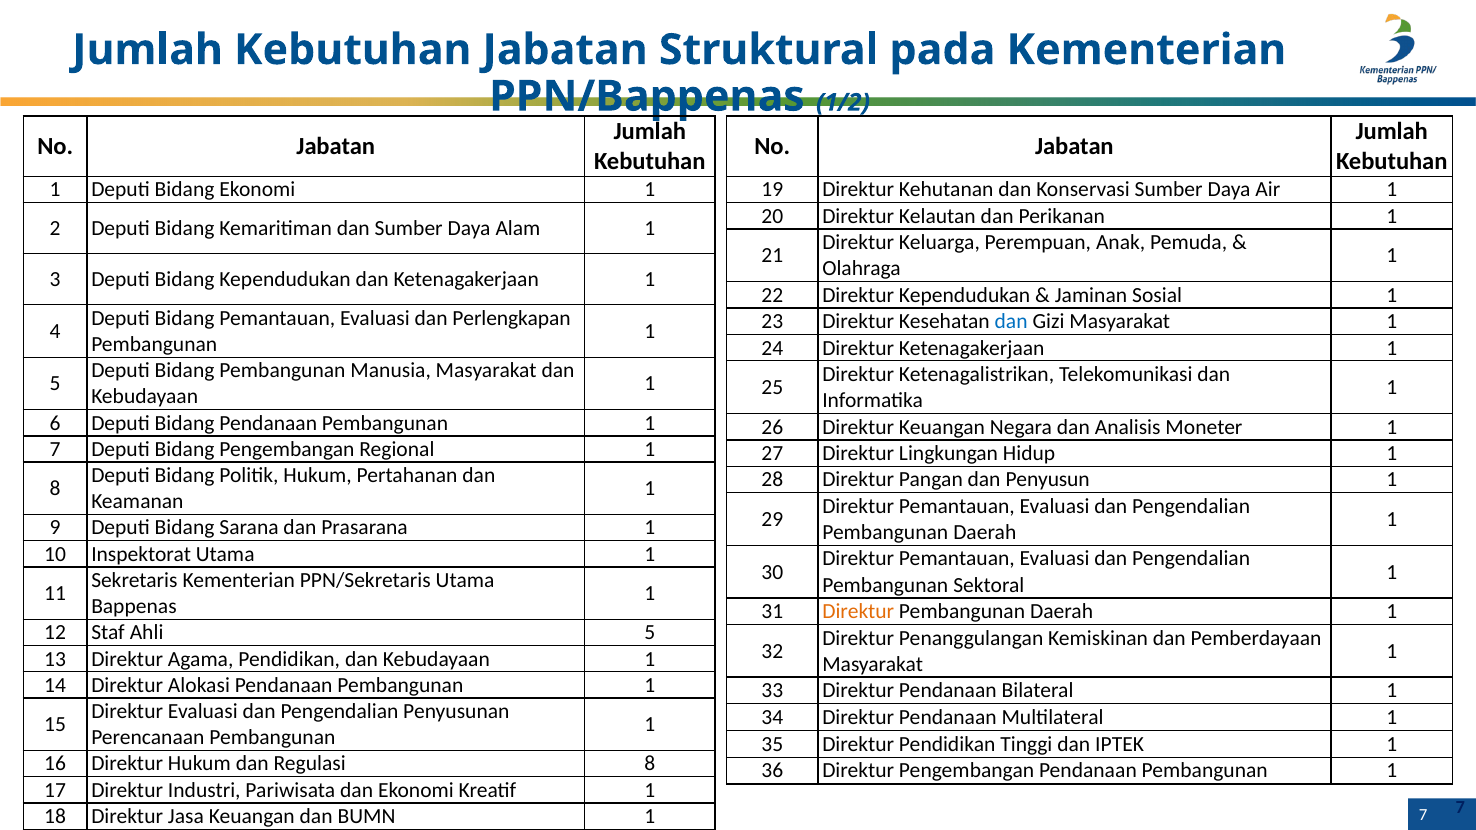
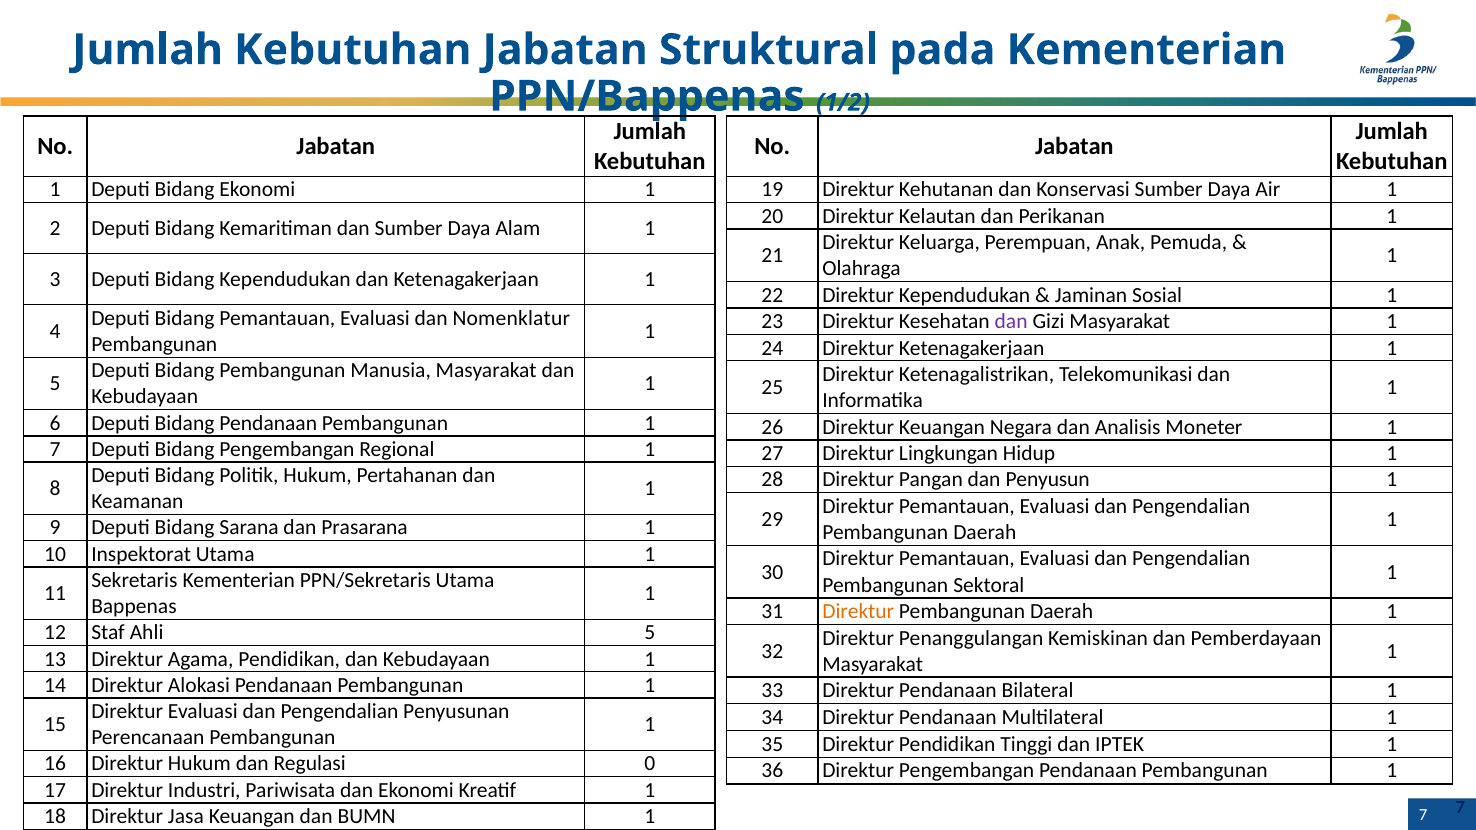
Perlengkapan: Perlengkapan -> Nomenklatur
dan at (1011, 322) colour: blue -> purple
Regulasi 8: 8 -> 0
